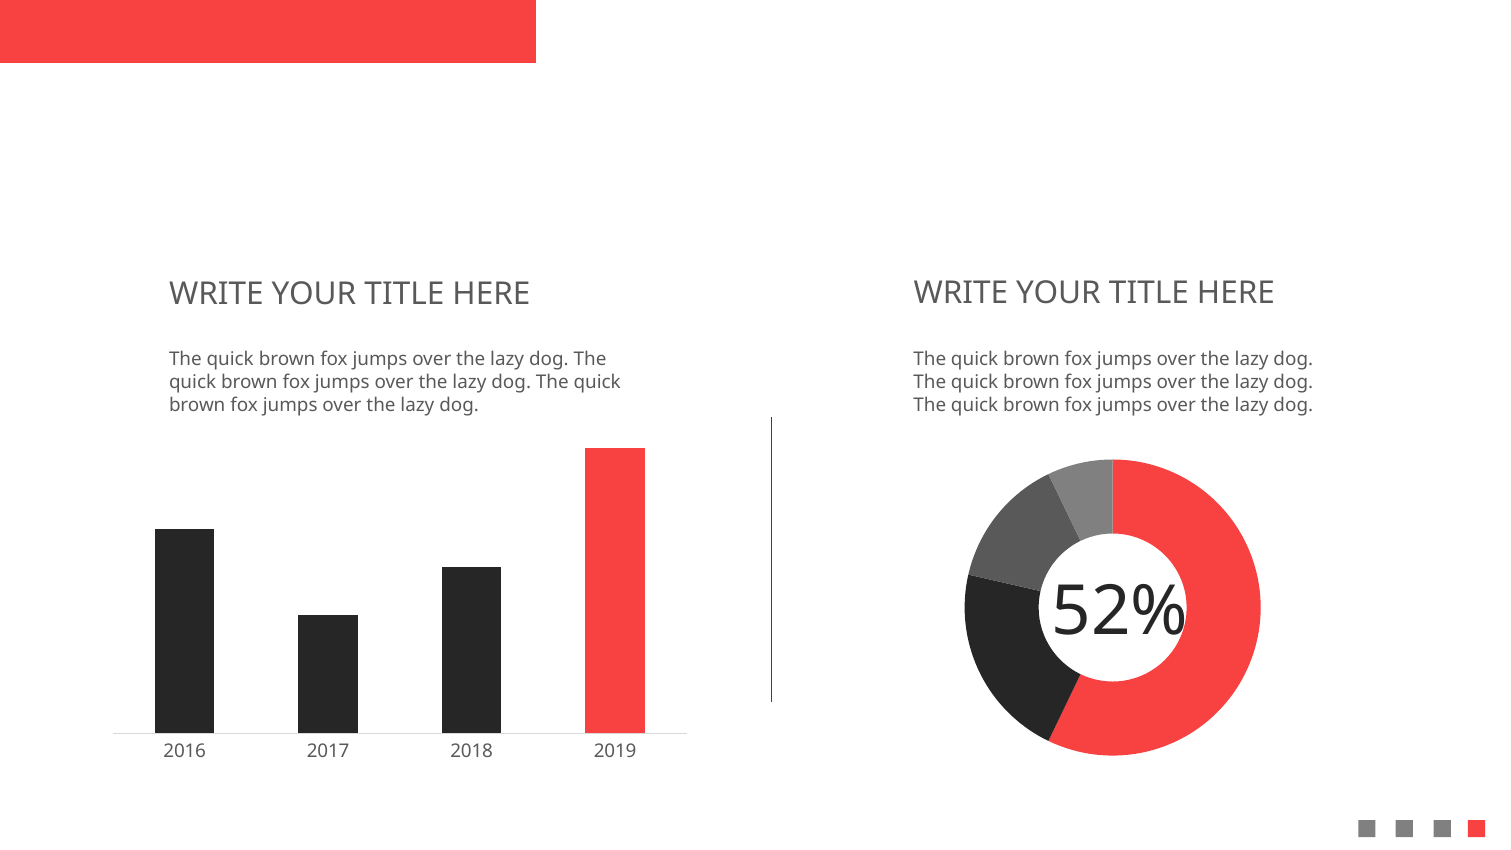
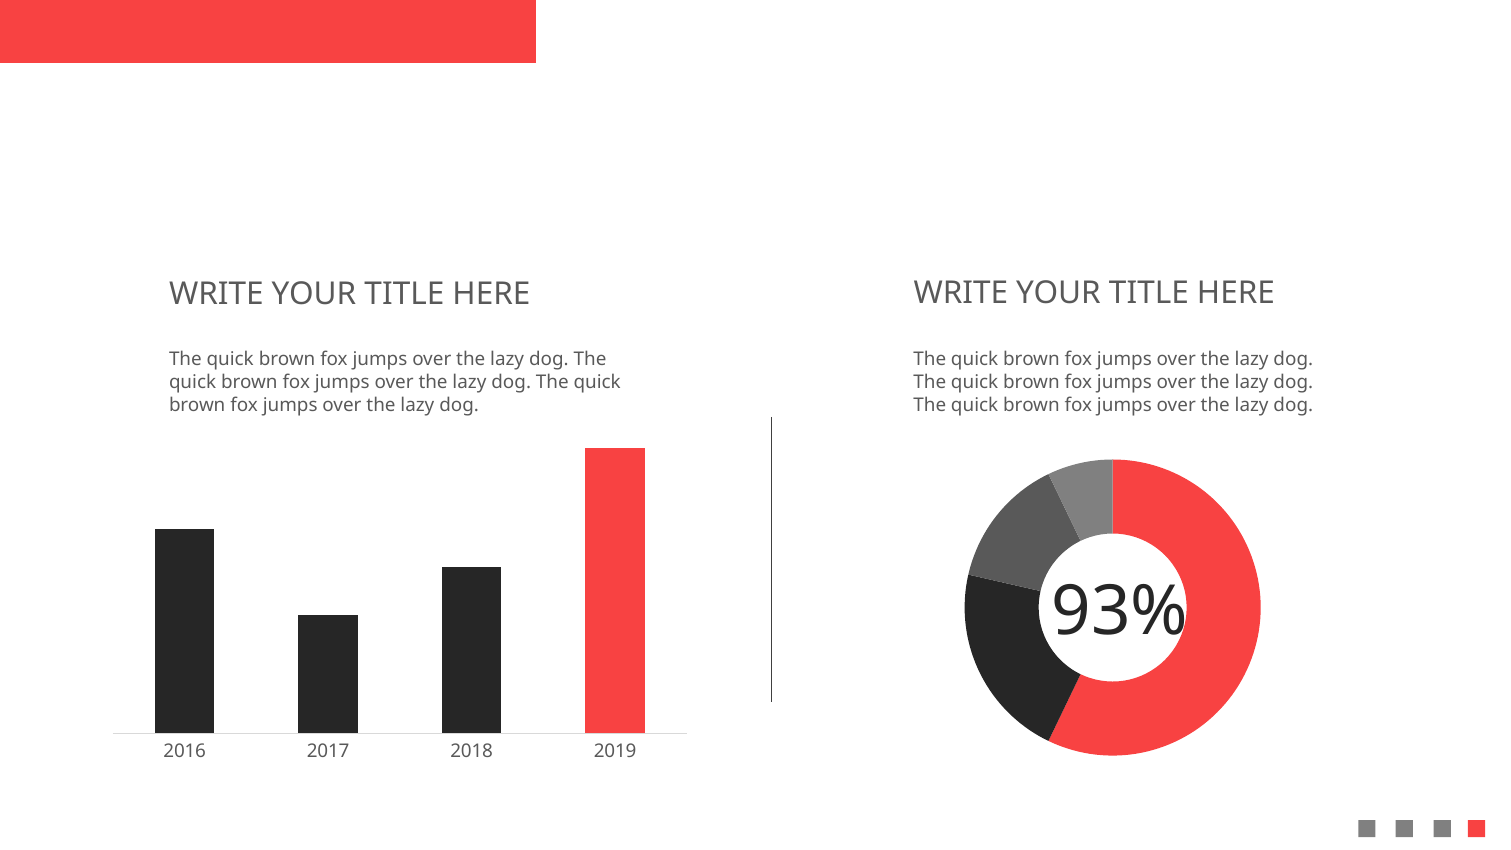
52%: 52% -> 93%
